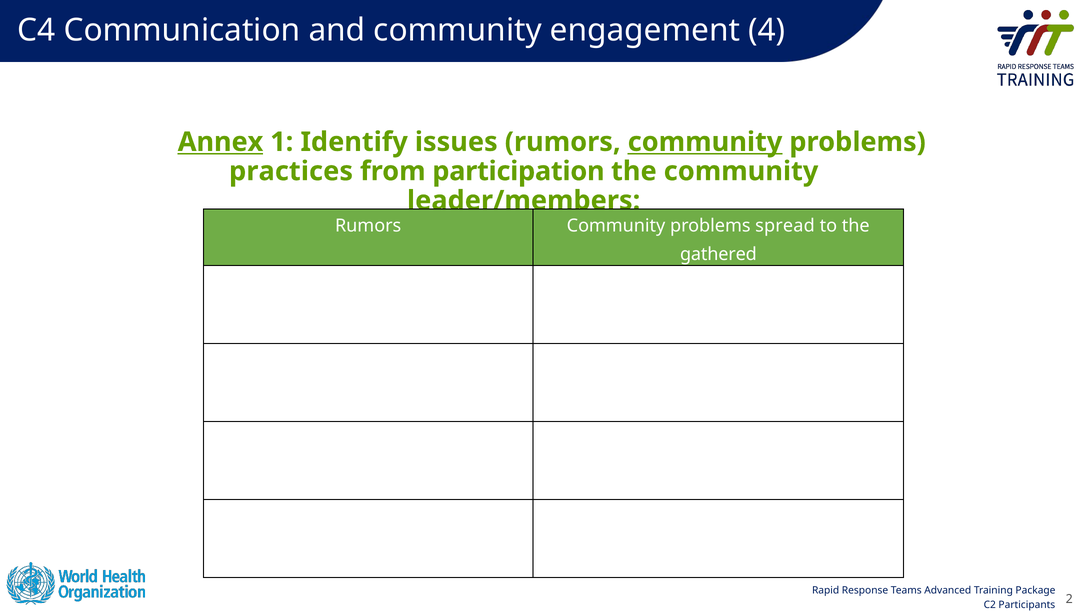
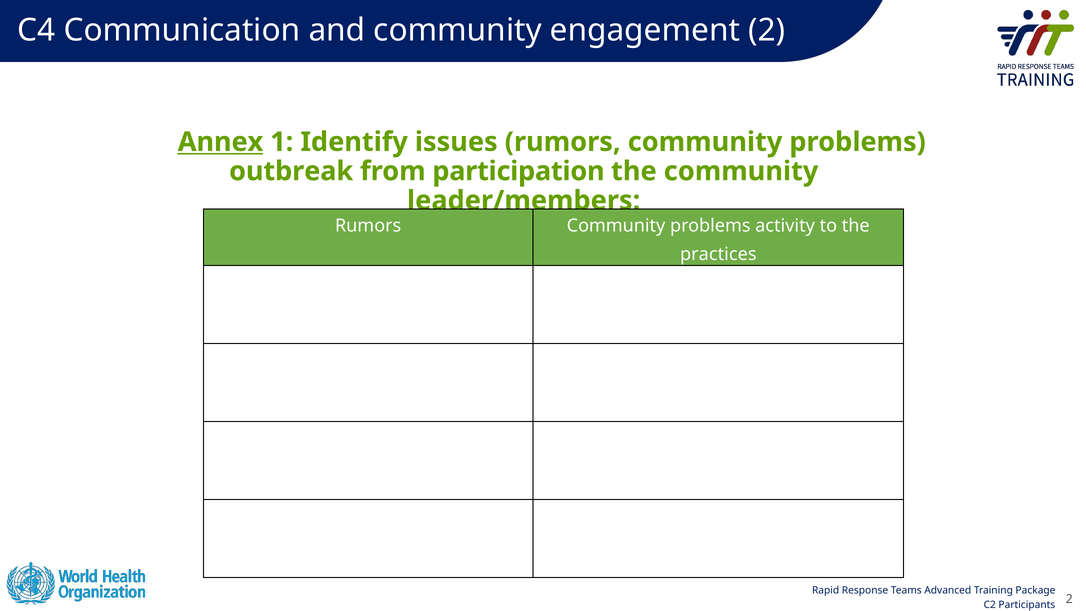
engagement 4: 4 -> 2
community at (705, 142) underline: present -> none
practices: practices -> outbreak
spread: spread -> activity
gathered: gathered -> practices
